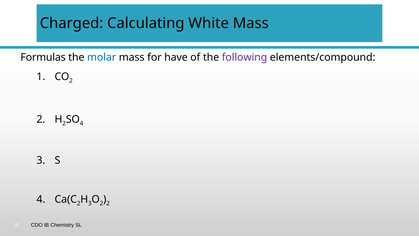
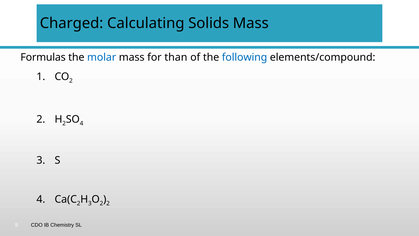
White: White -> Solids
have: have -> than
following colour: purple -> blue
